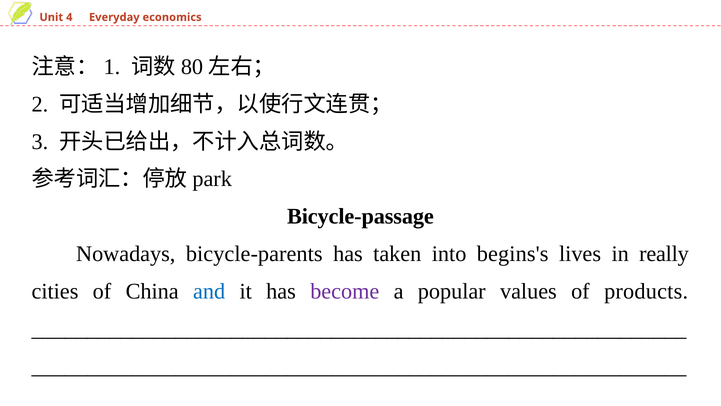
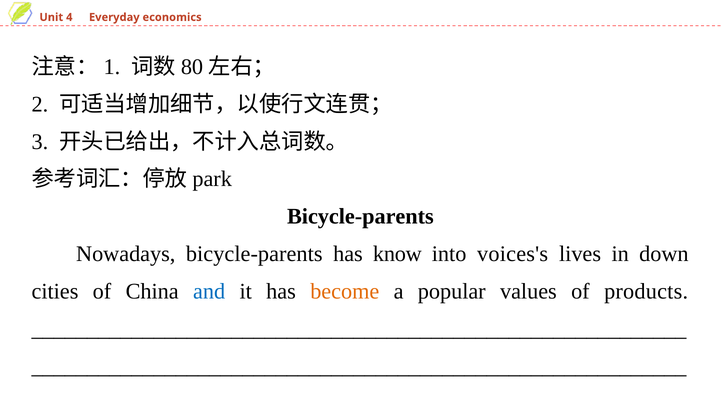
Bicycle-passage at (360, 216): Bicycle-passage -> Bicycle-parents
taken: taken -> know
begins's: begins's -> voices's
really: really -> down
become colour: purple -> orange
